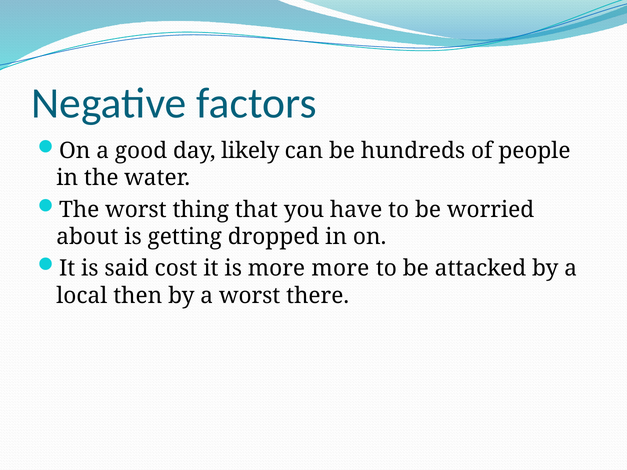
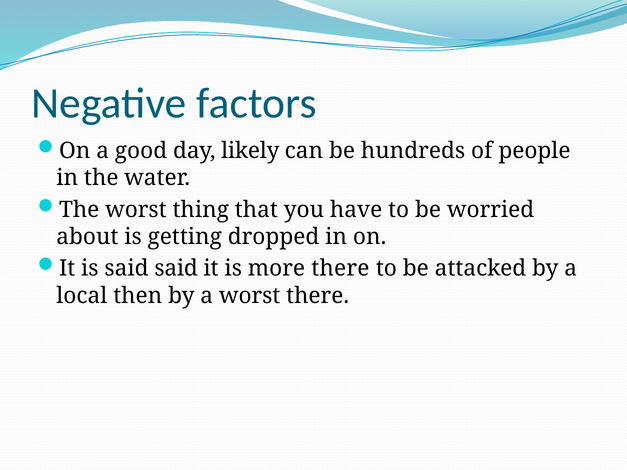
said cost: cost -> said
more more: more -> there
